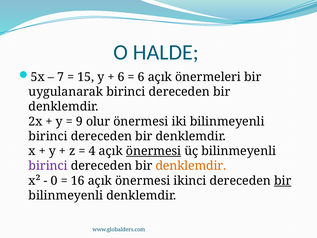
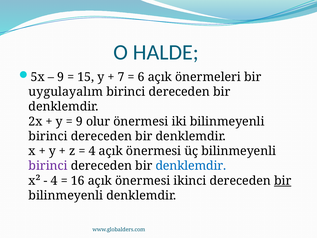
7 at (61, 77): 7 -> 9
6 at (121, 77): 6 -> 7
uygulanarak: uygulanarak -> uygulayalım
önermesi at (154, 151) underline: present -> none
denklemdir at (191, 166) colour: orange -> blue
0 at (54, 181): 0 -> 4
